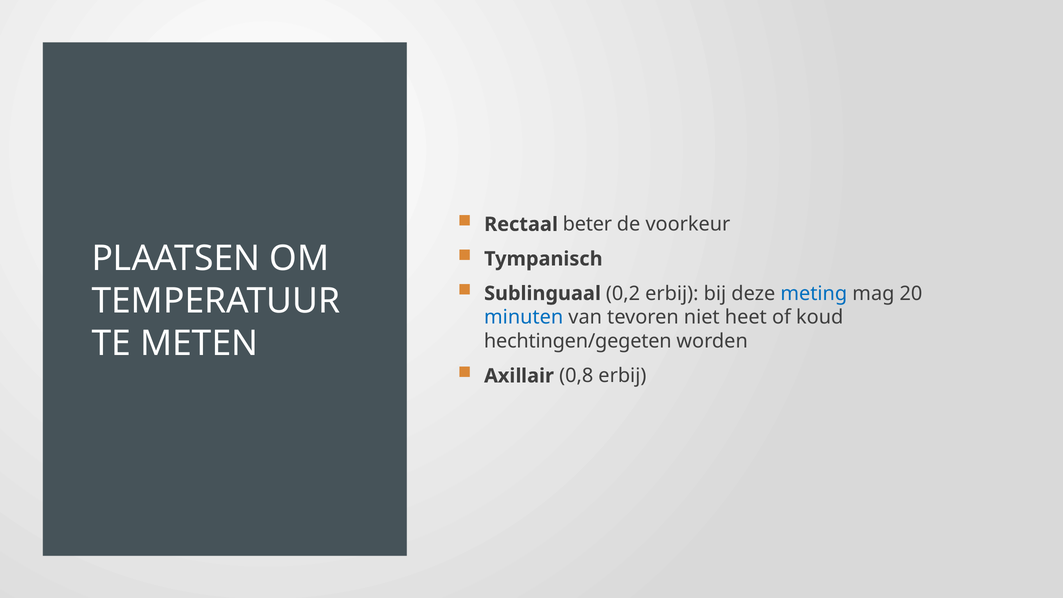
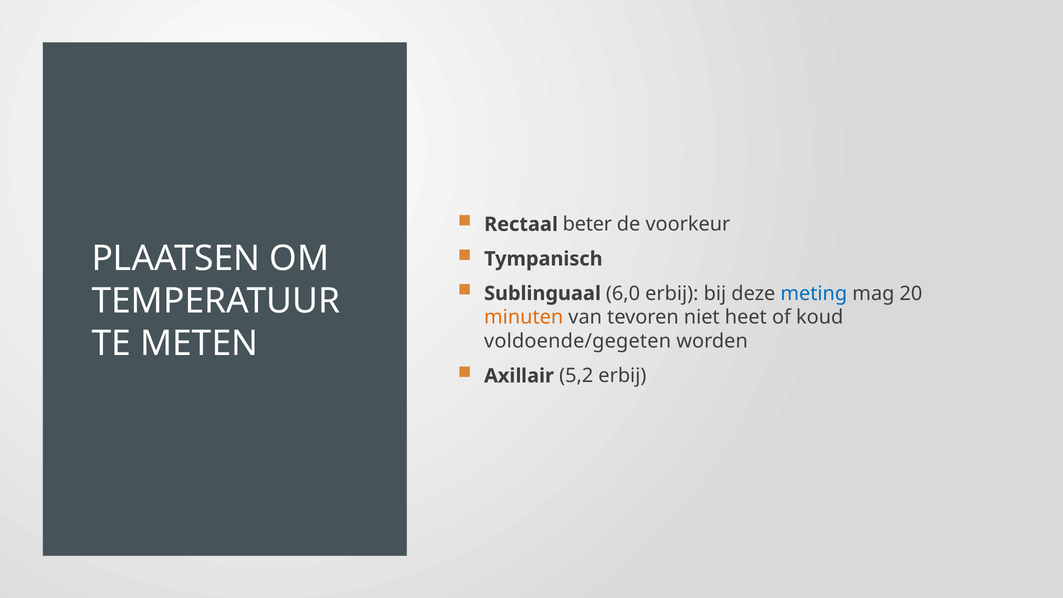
0,2: 0,2 -> 6,0
minuten colour: blue -> orange
hechtingen/gegeten: hechtingen/gegeten -> voldoende/gegeten
0,8: 0,8 -> 5,2
